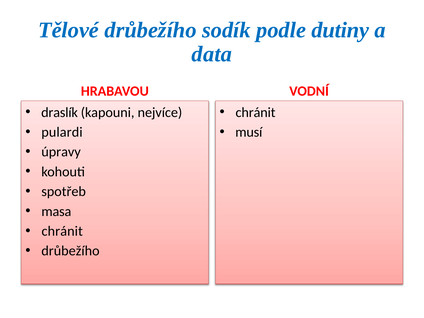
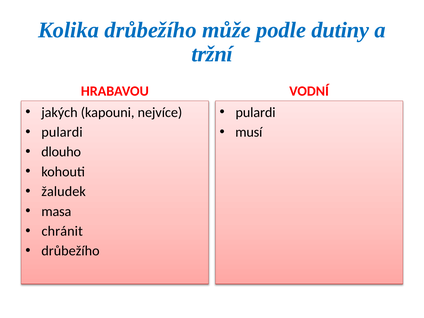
Tělové: Tělové -> Kolika
sodík: sodík -> může
data: data -> tržní
draslík: draslík -> jakých
chránit at (256, 112): chránit -> pulardi
úpravy: úpravy -> dlouho
spotřeb: spotřeb -> žaludek
